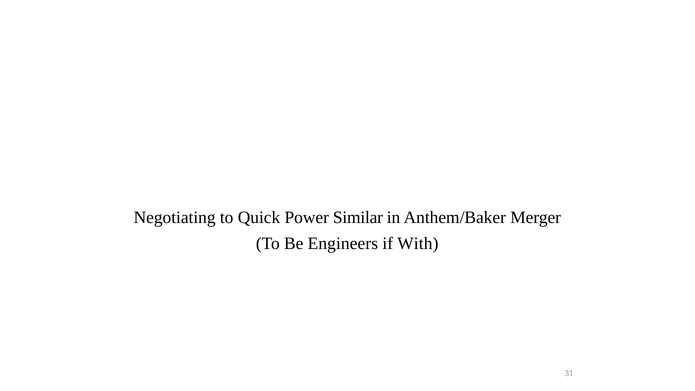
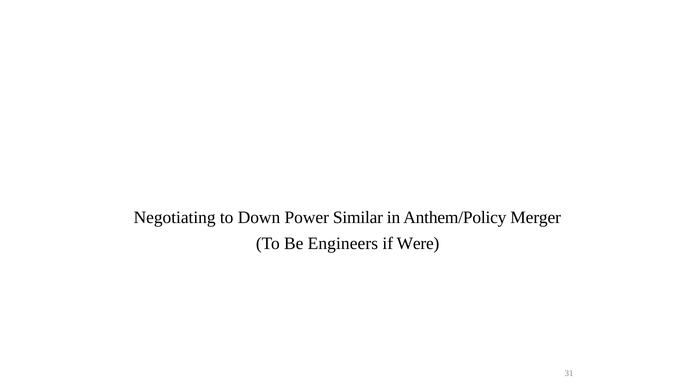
Quick: Quick -> Down
Anthem/Baker: Anthem/Baker -> Anthem/Policy
With: With -> Were
